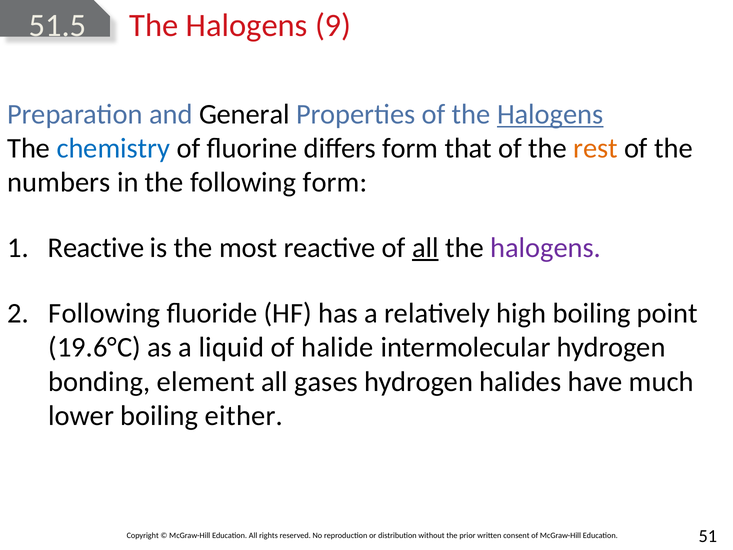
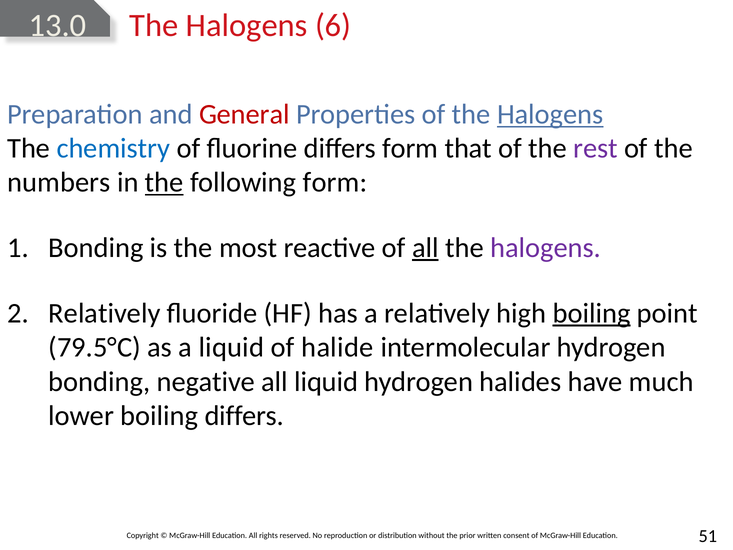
51.5: 51.5 -> 13.0
9: 9 -> 6
General colour: black -> red
rest colour: orange -> purple
the at (164, 182) underline: none -> present
Reactive at (96, 248): Reactive -> Bonding
2 Following: Following -> Relatively
boiling at (592, 313) underline: none -> present
19.6°C: 19.6°C -> 79.5°C
element: element -> negative
all gases: gases -> liquid
boiling either: either -> differs
